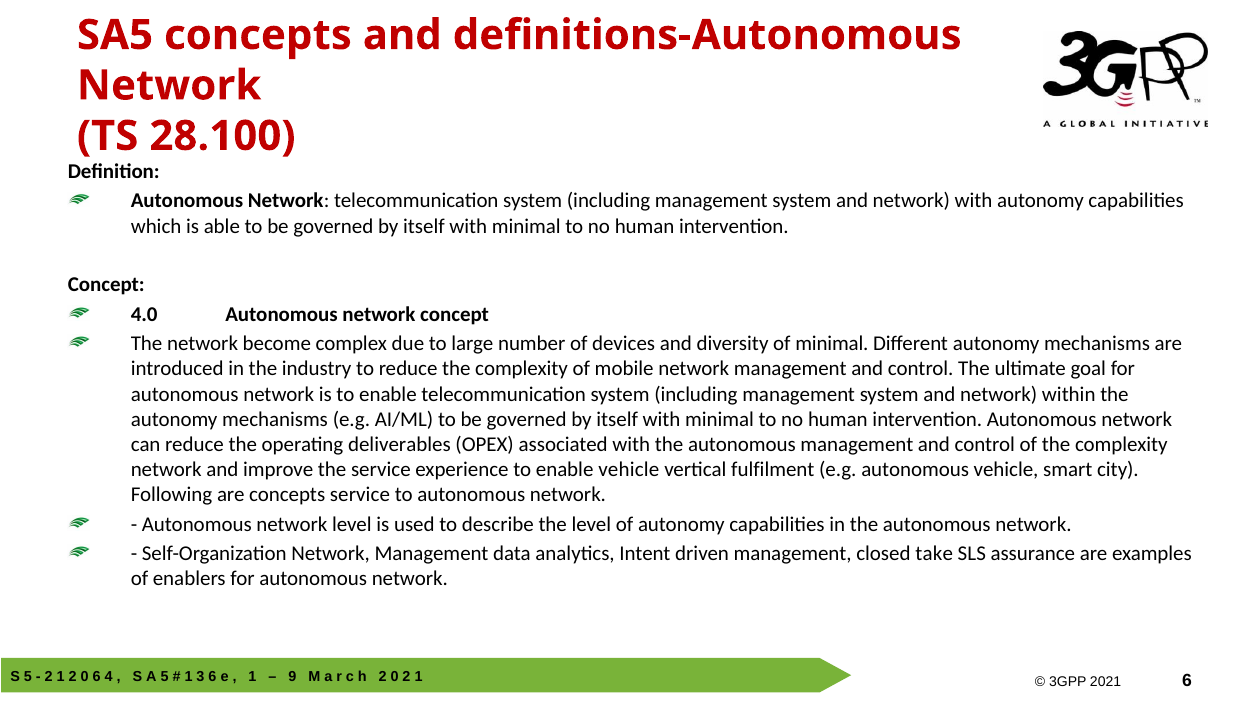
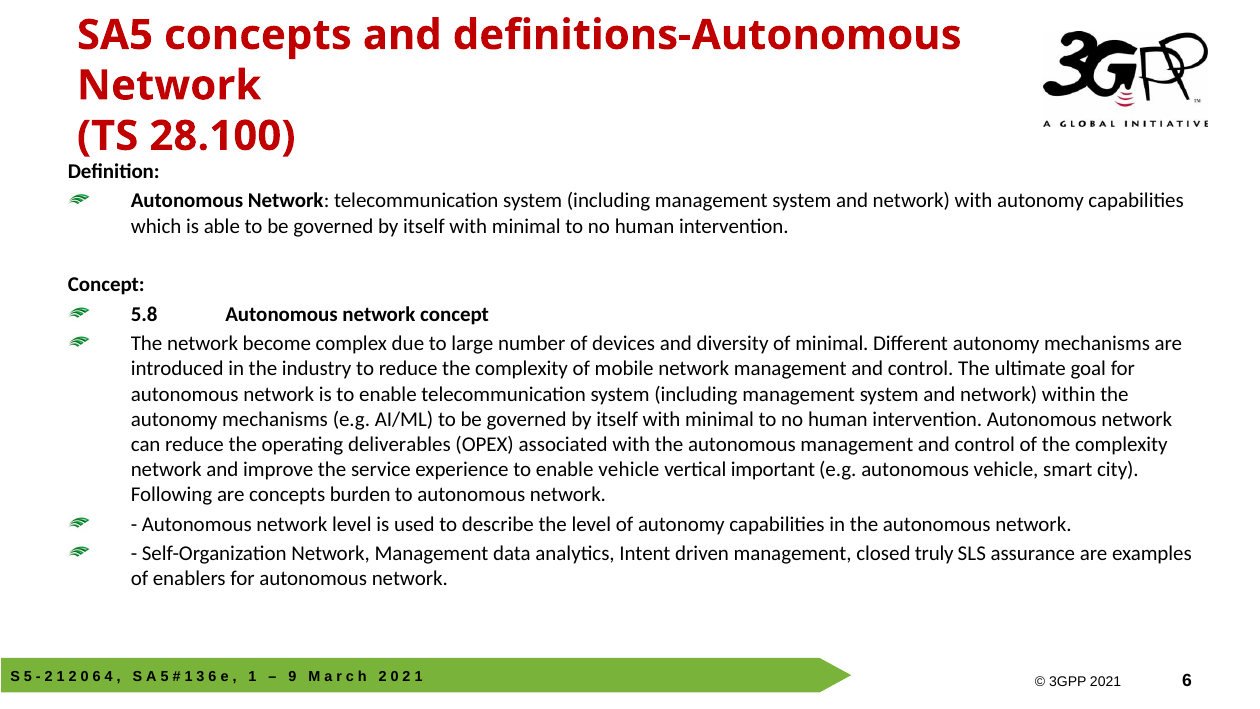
4.0: 4.0 -> 5.8
fulfilment: fulfilment -> important
concepts service: service -> burden
take: take -> truly
